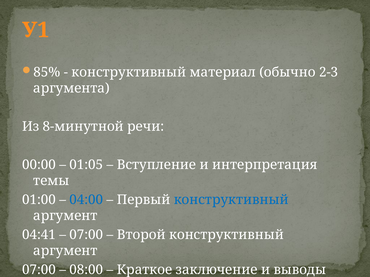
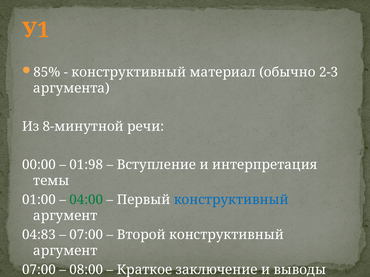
01:05: 01:05 -> 01:98
04:00 colour: blue -> green
04:41: 04:41 -> 04:83
